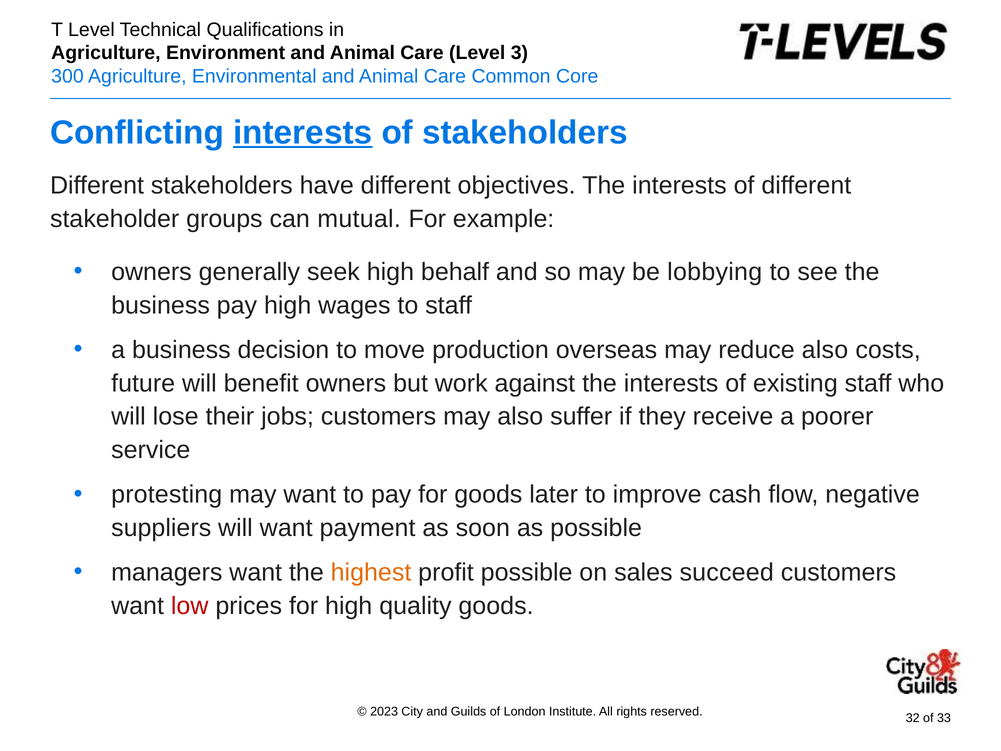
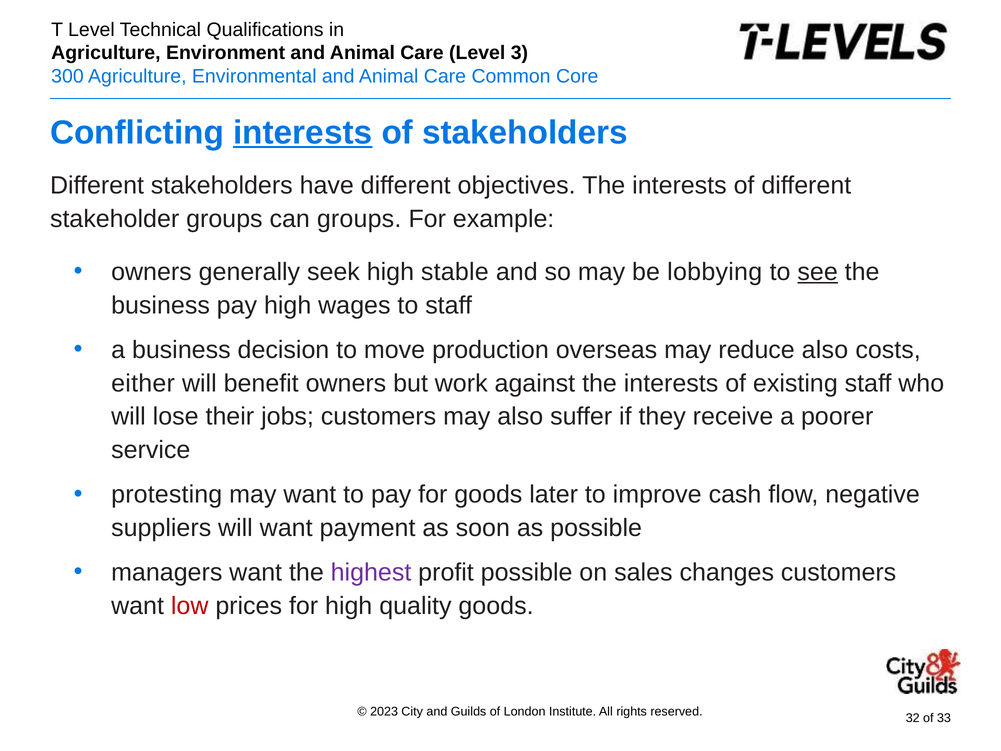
can mutual: mutual -> groups
behalf: behalf -> stable
see underline: none -> present
future: future -> either
highest colour: orange -> purple
succeed: succeed -> changes
